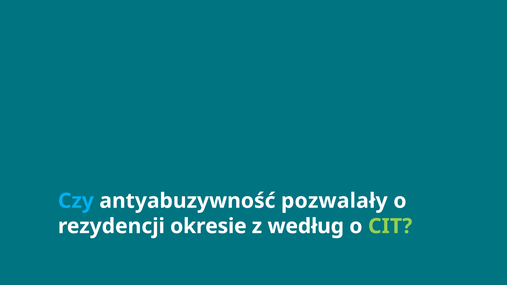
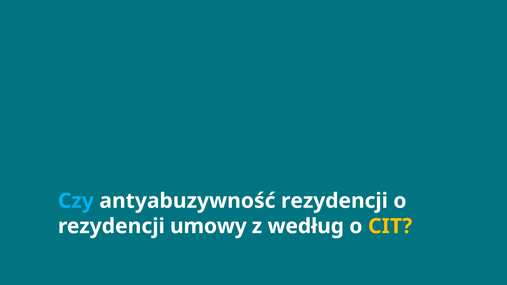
antyabuzywność pozwalały: pozwalały -> rezydencji
okresie: okresie -> umowy
CIT colour: light green -> yellow
